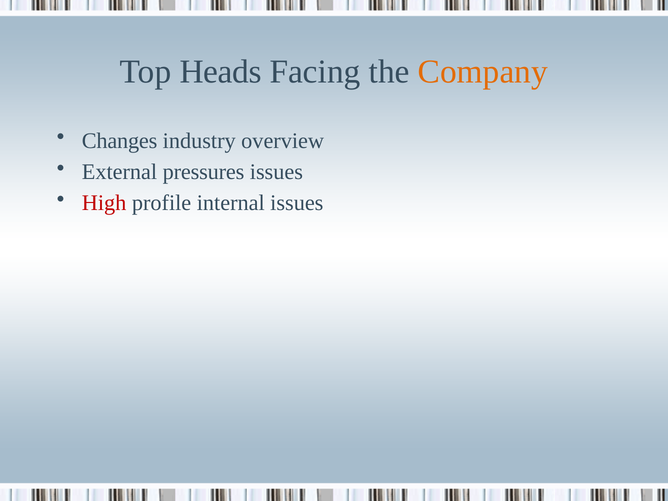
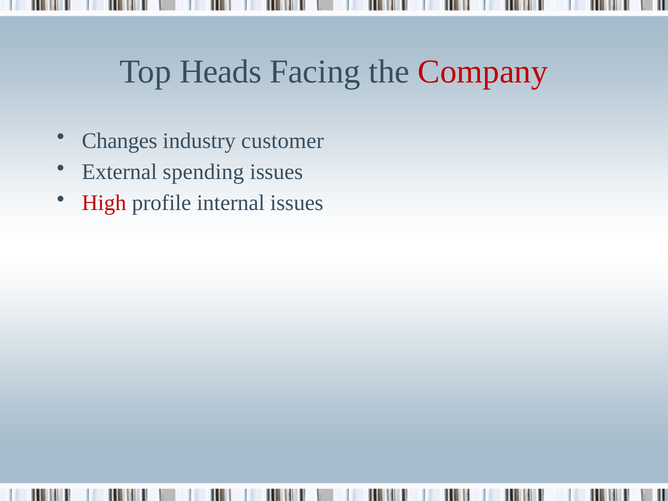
Company colour: orange -> red
overview: overview -> customer
pressures: pressures -> spending
